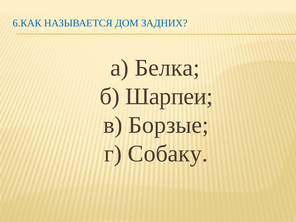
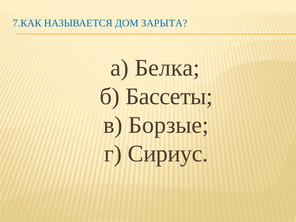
6.КАК: 6.КАК -> 7.КАК
ЗАДНИХ: ЗАДНИХ -> ЗАРЫТА
Шарпеи: Шарпеи -> Бассеты
Собаку: Собаку -> Сириус
